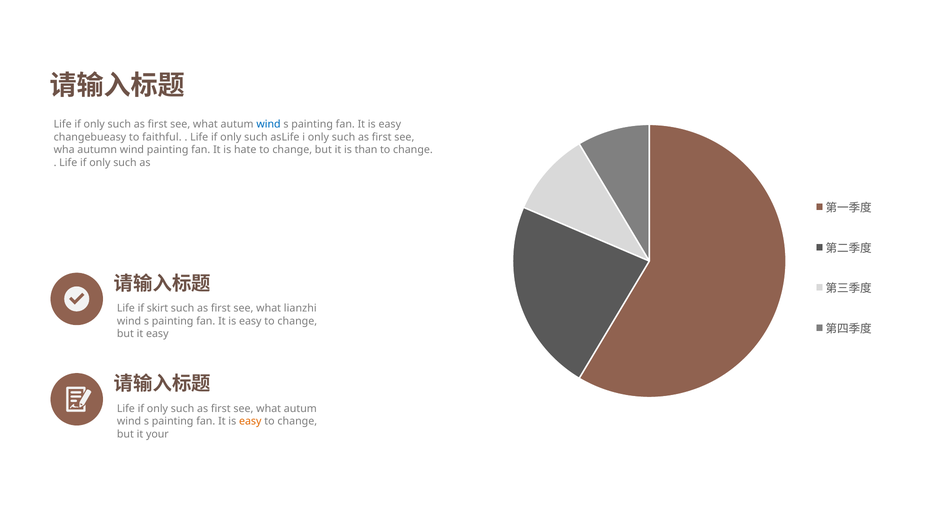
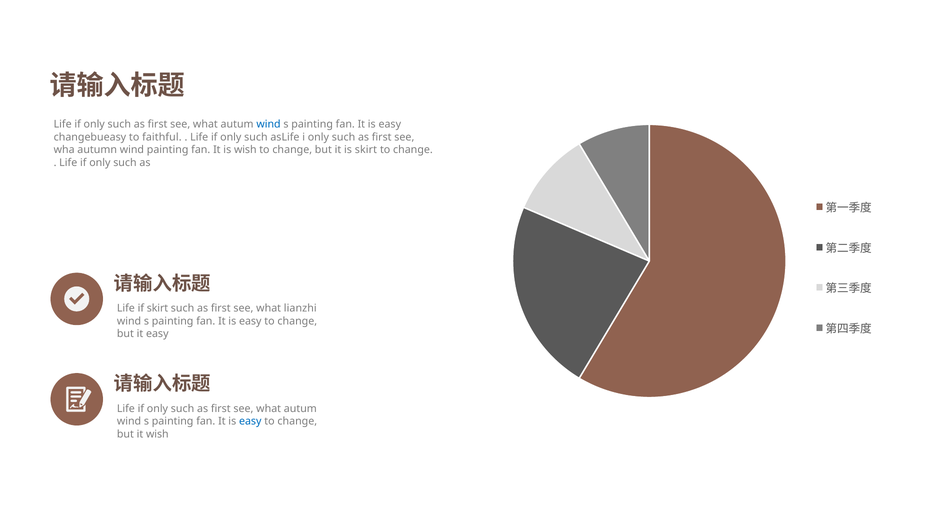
is hate: hate -> wish
is than: than -> skirt
easy at (250, 422) colour: orange -> blue
it your: your -> wish
